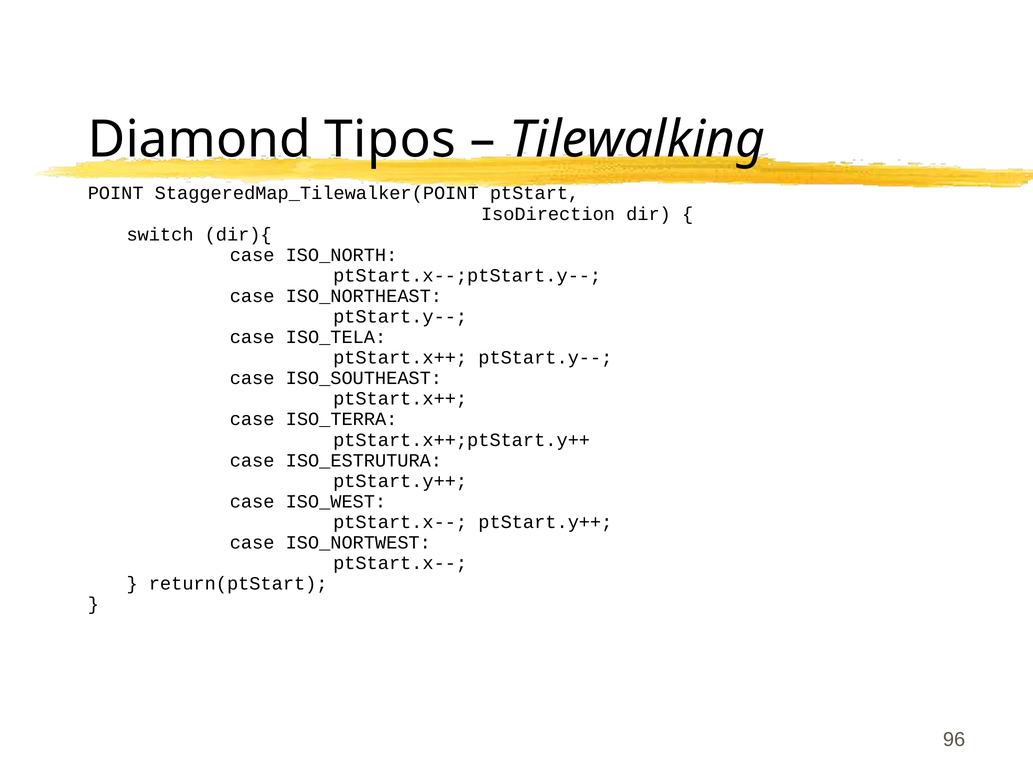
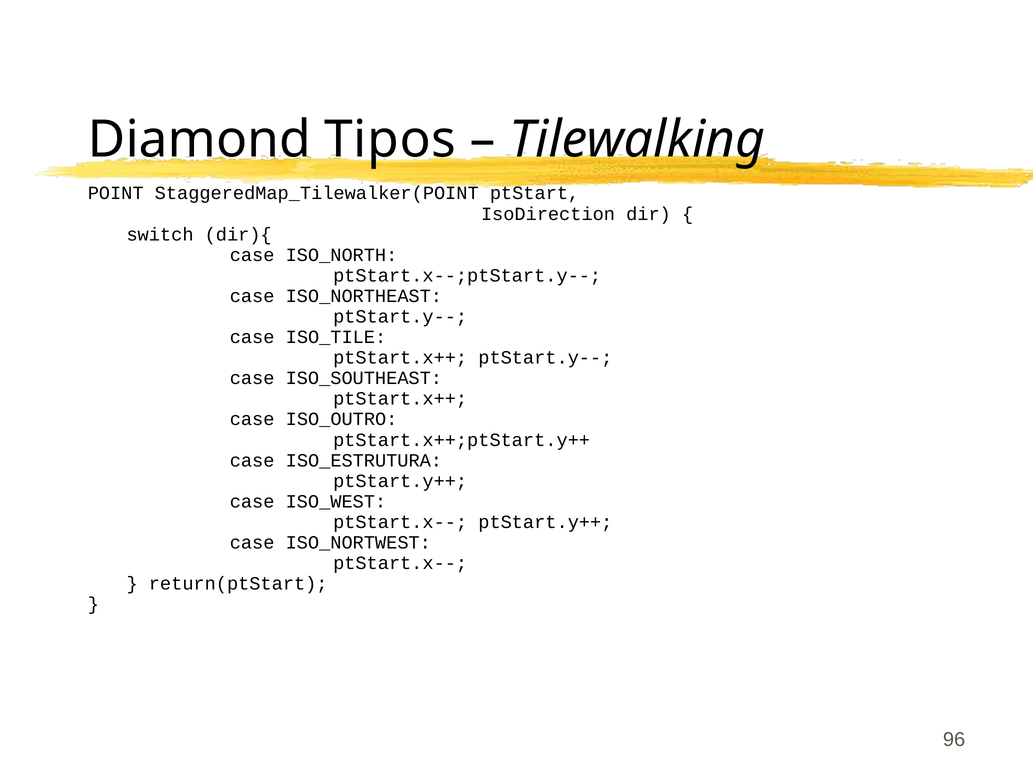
ISO_TELA: ISO_TELA -> ISO_TILE
ISO_TERRA: ISO_TERRA -> ISO_OUTRO
